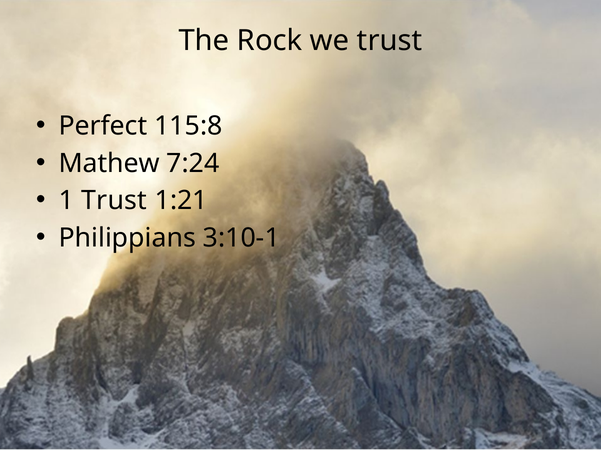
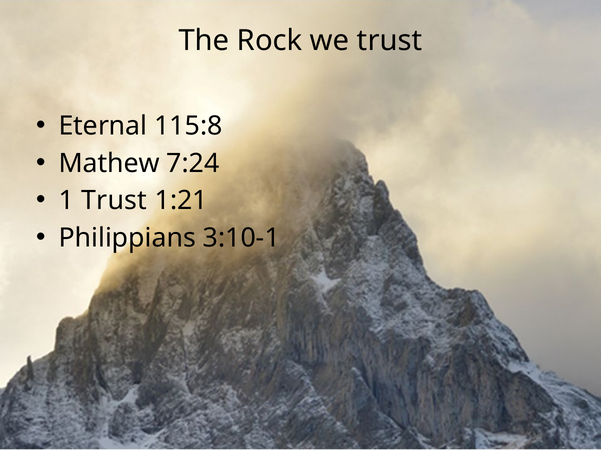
Perfect: Perfect -> Eternal
